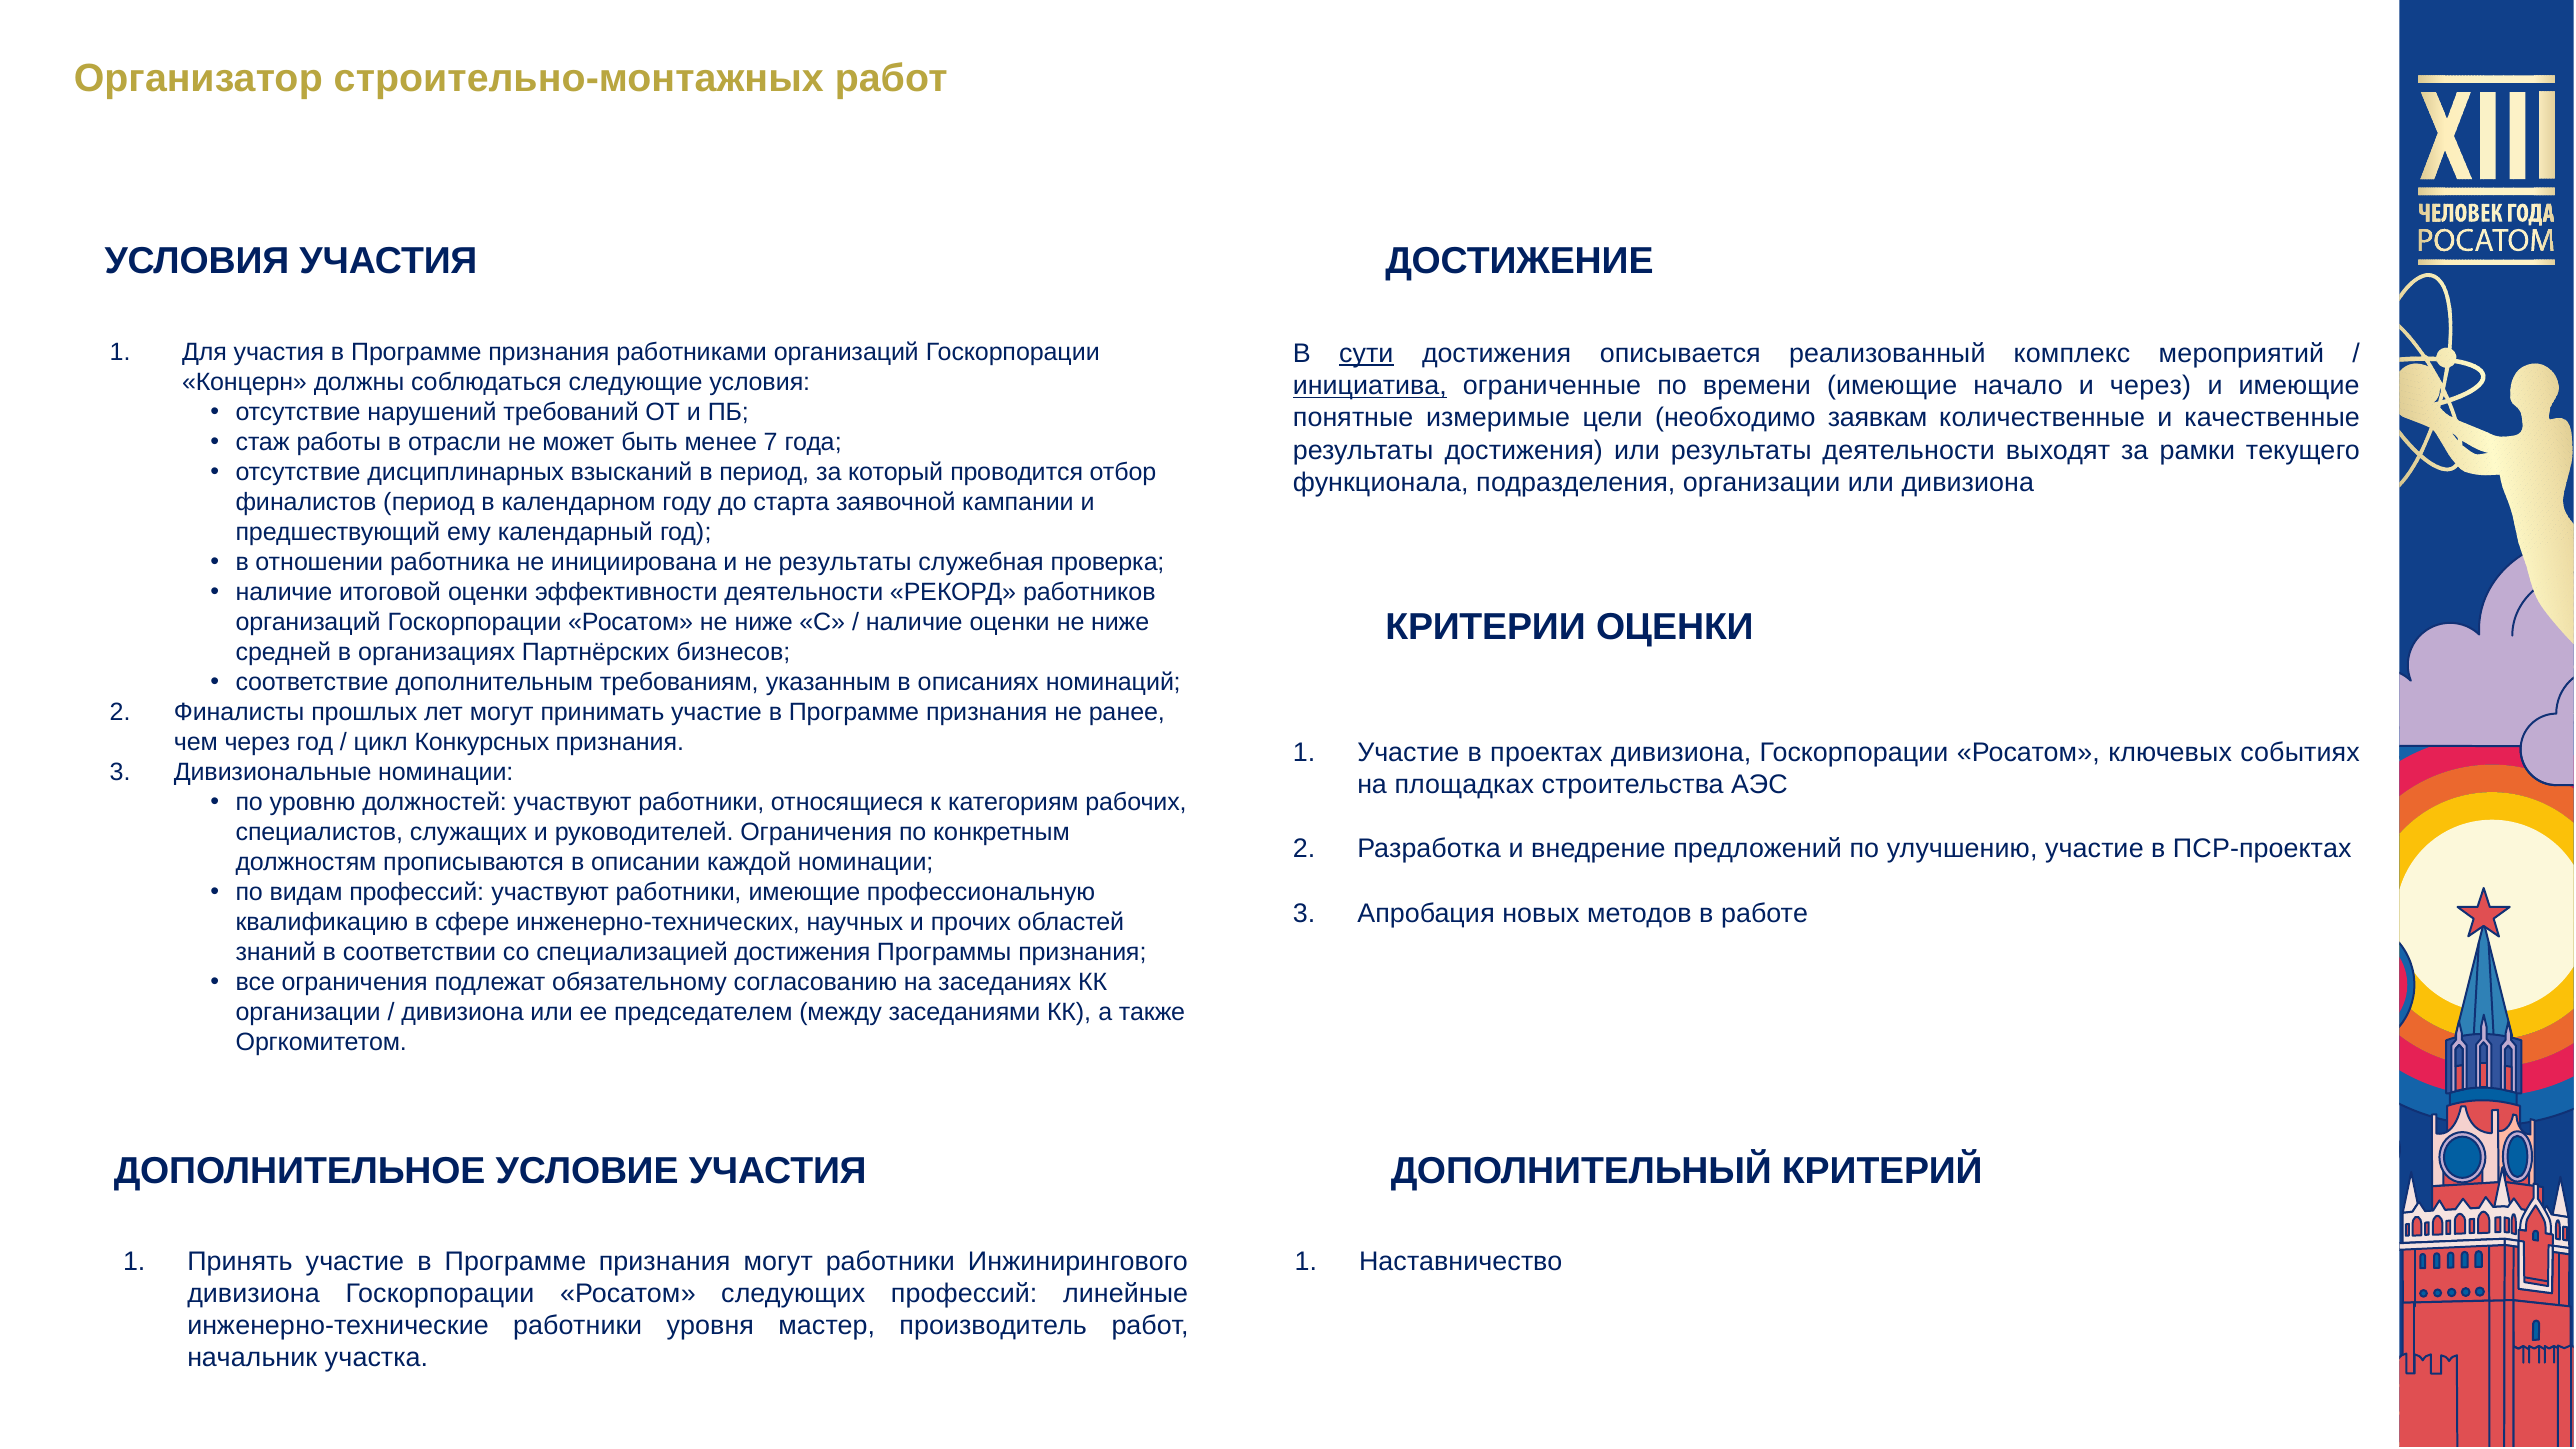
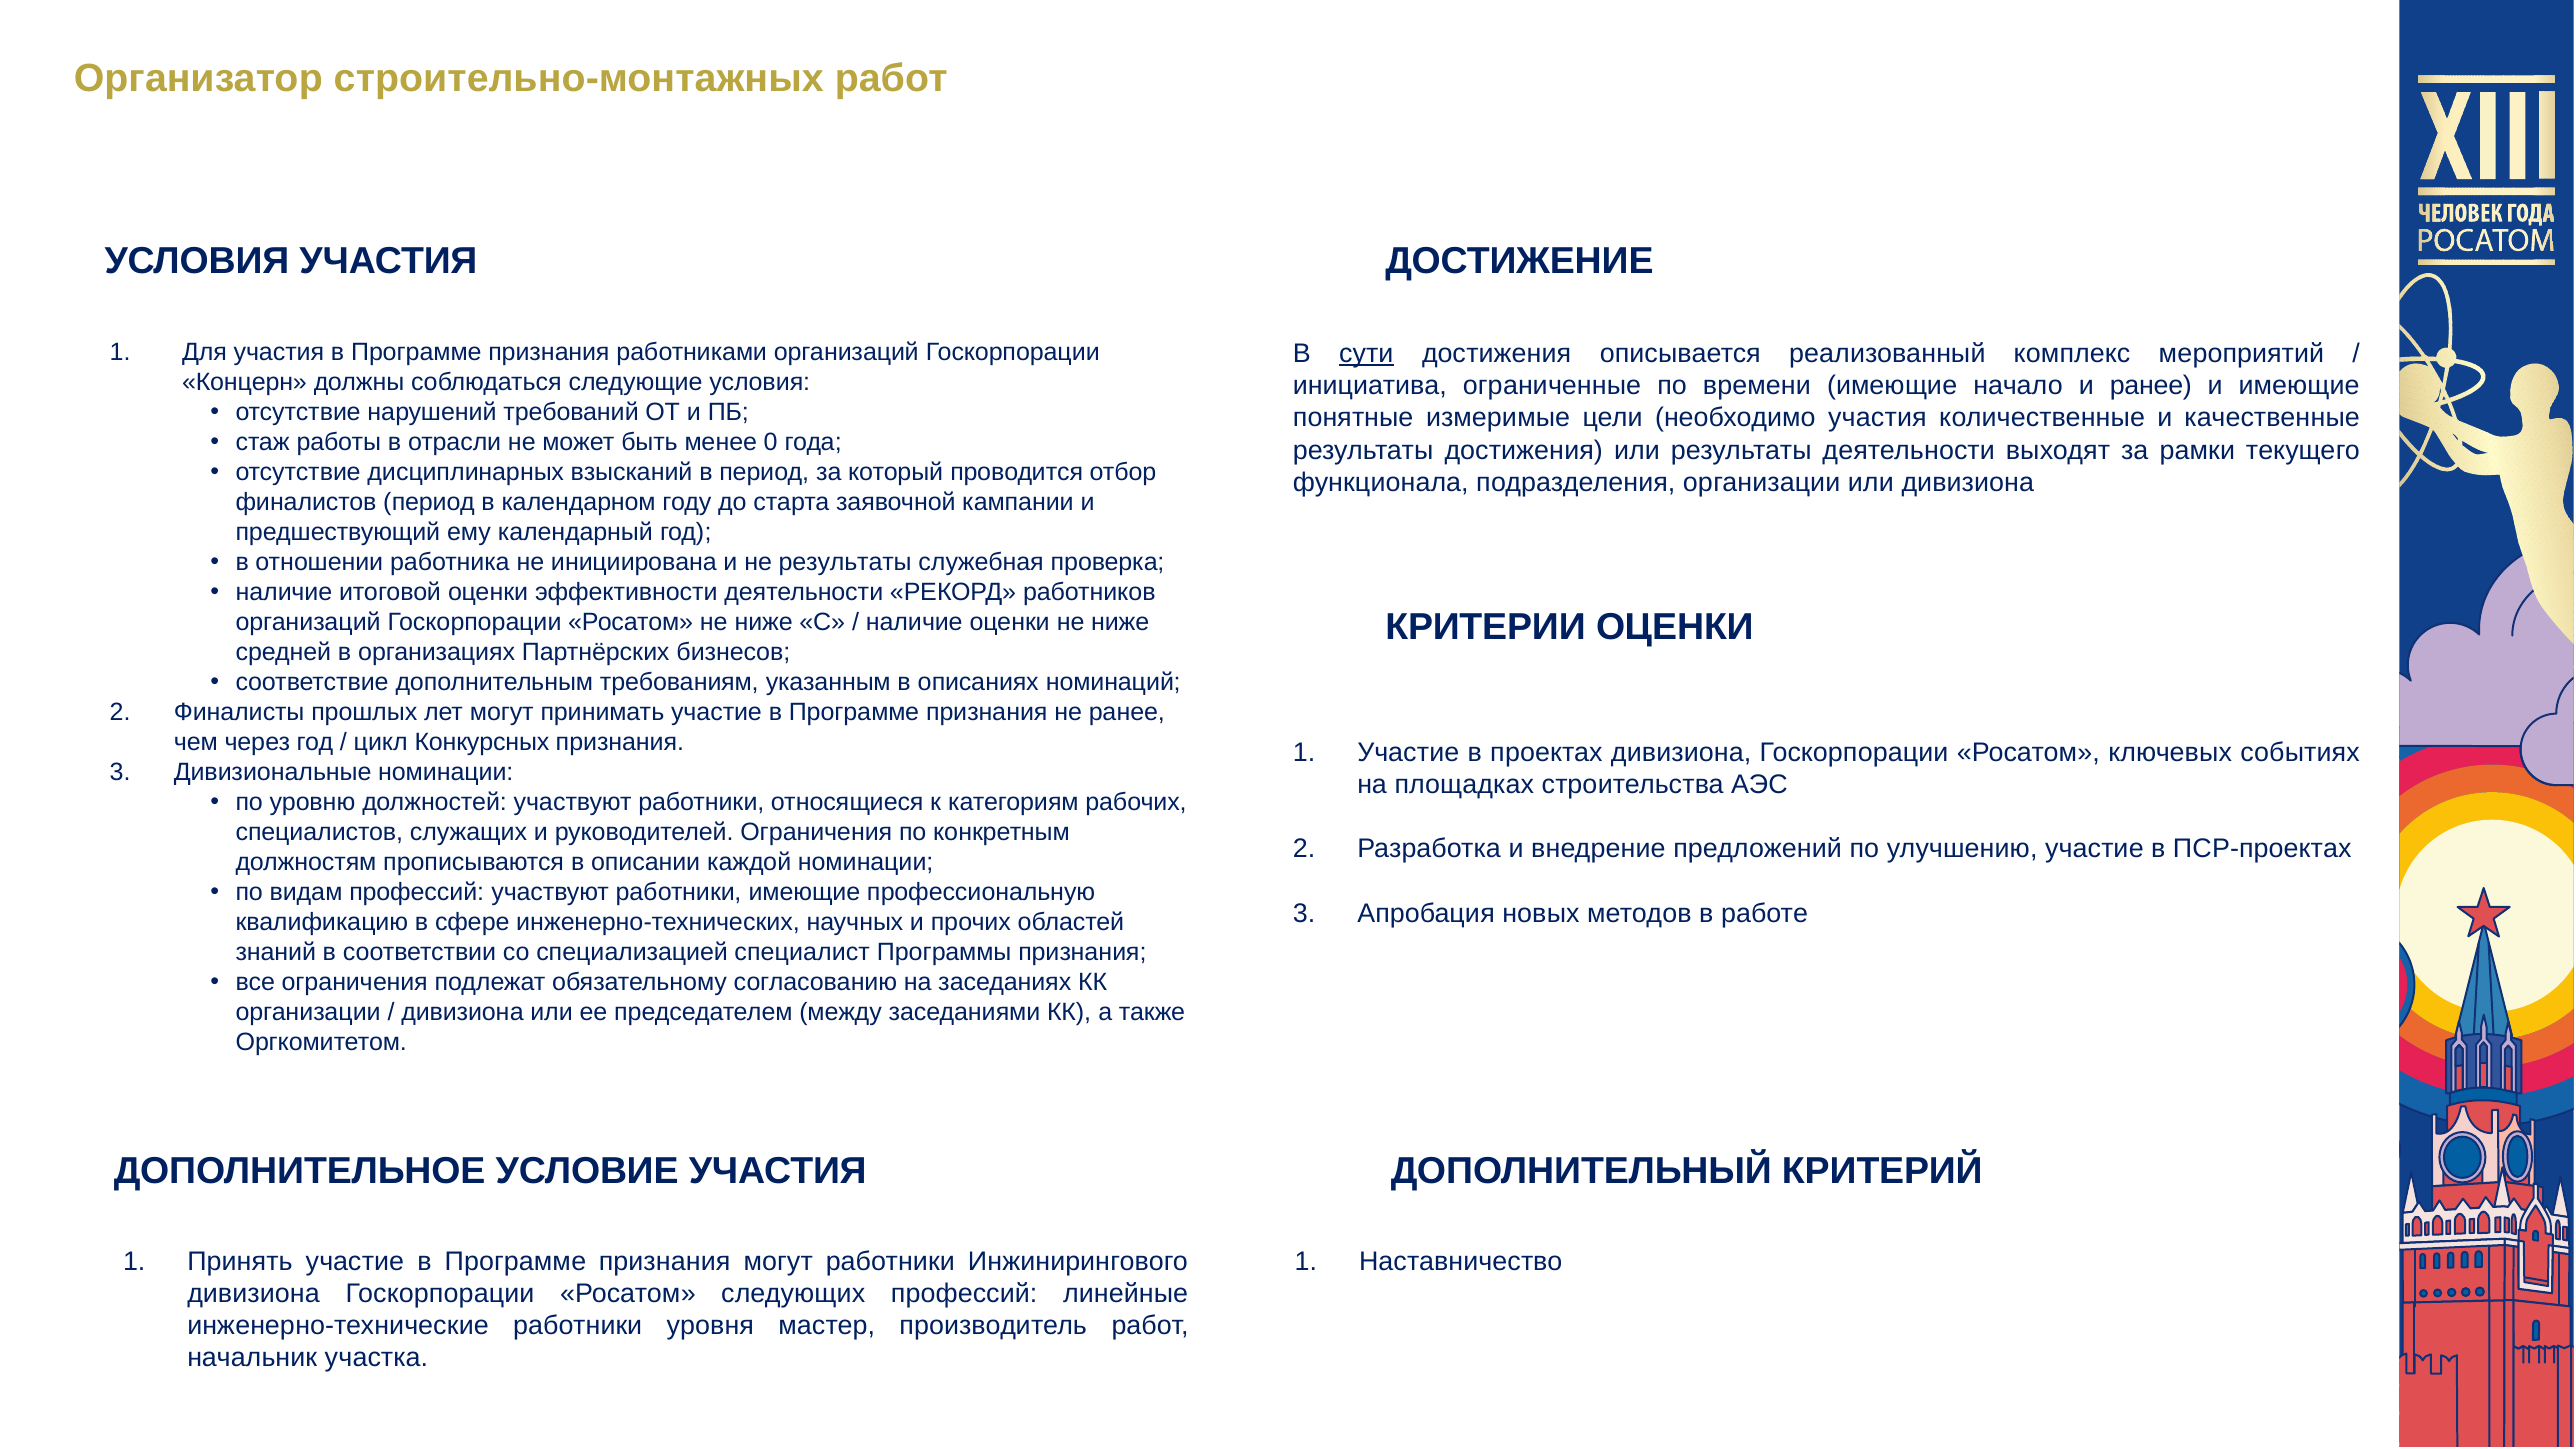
инициатива underline: present -> none
и через: через -> ранее
необходимо заявкам: заявкам -> участия
7: 7 -> 0
специализацией достижения: достижения -> специалист
